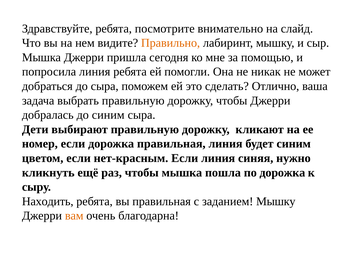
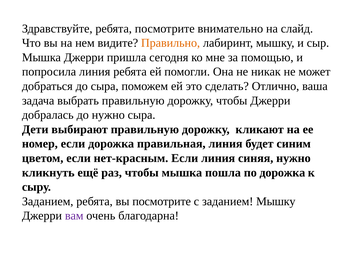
до синим: синим -> нужно
Находить at (48, 201): Находить -> Заданием
вы правильная: правильная -> посмотрите
вам colour: orange -> purple
